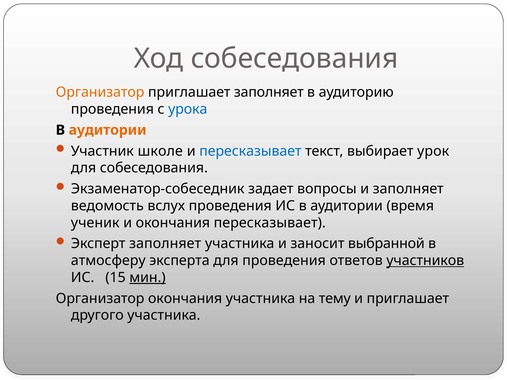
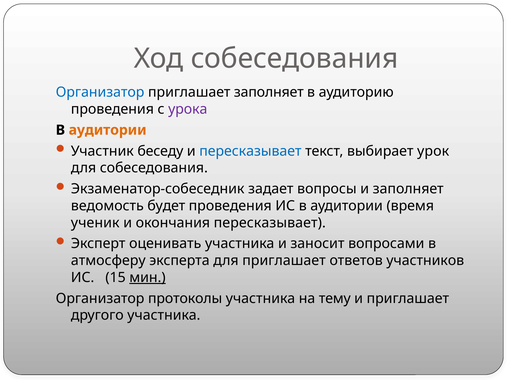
Организатор at (100, 92) colour: orange -> blue
урока colour: blue -> purple
школе: школе -> беседу
вслух: вслух -> будет
Эксперт заполняет: заполняет -> оценивать
выбранной: выбранной -> вопросами
для проведения: проведения -> приглашает
участников underline: present -> none
Организатор окончания: окончания -> протоколы
